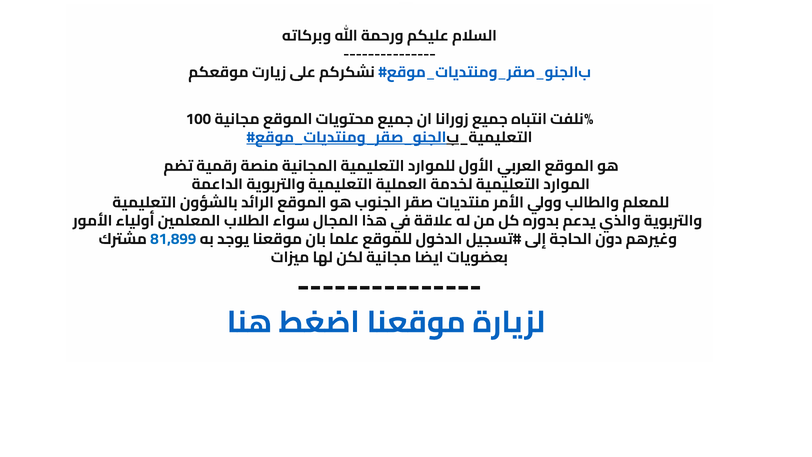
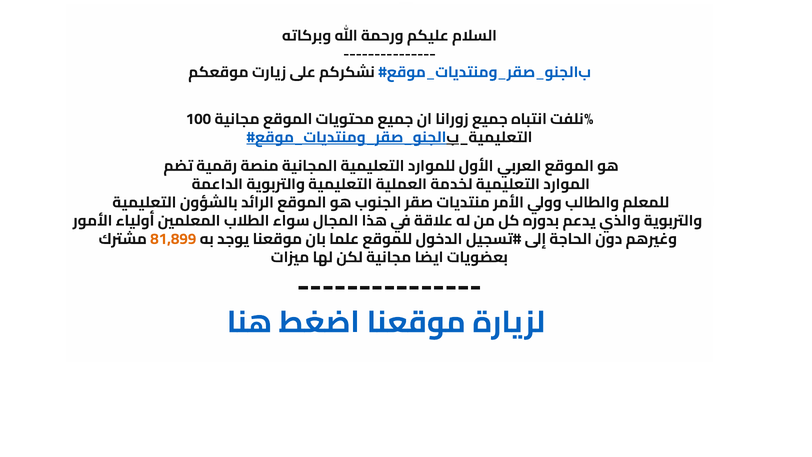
81,899 colour: blue -> orange
